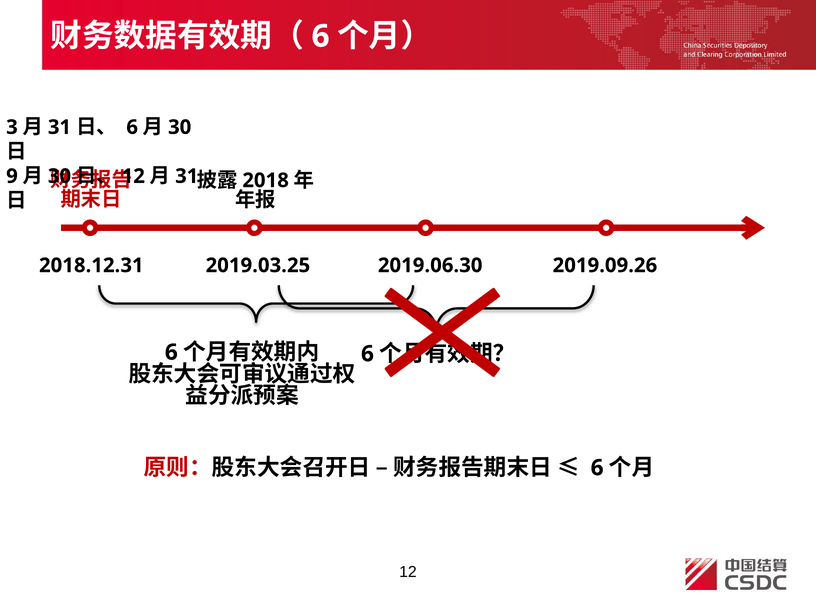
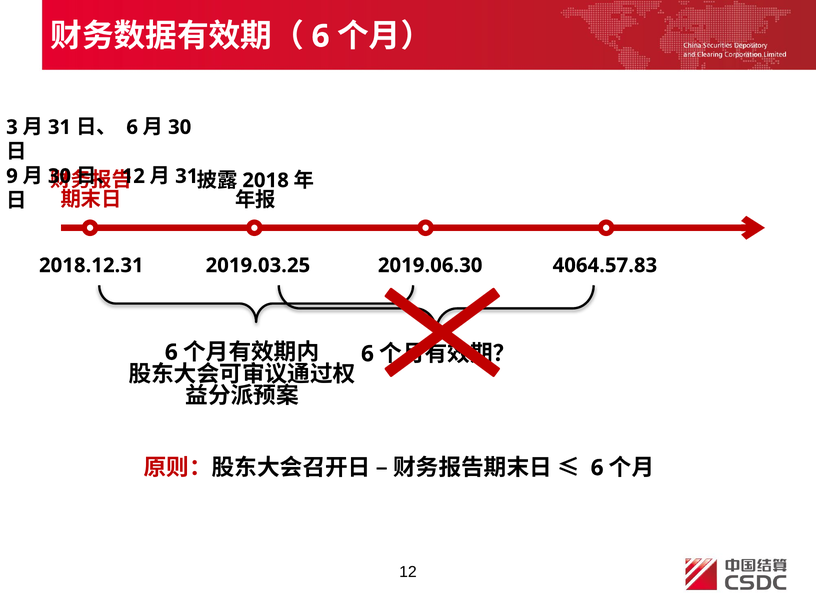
2019.09.26: 2019.09.26 -> 4064.57.83
